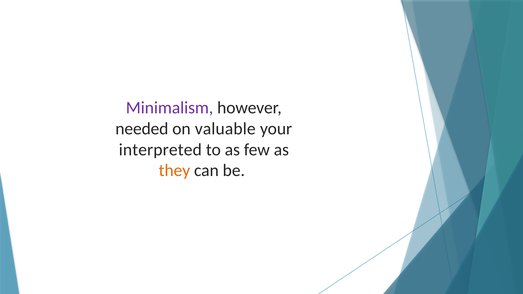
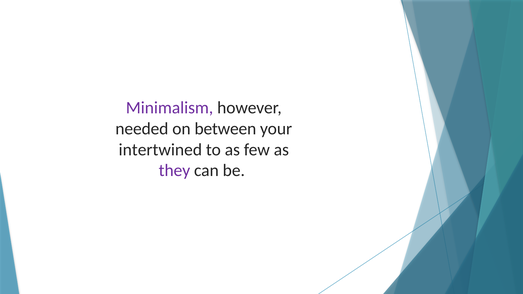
valuable: valuable -> between
interpreted: interpreted -> intertwined
they colour: orange -> purple
